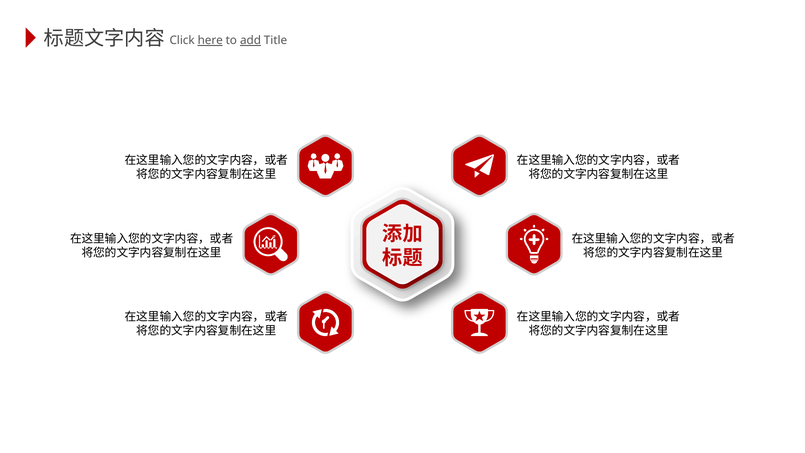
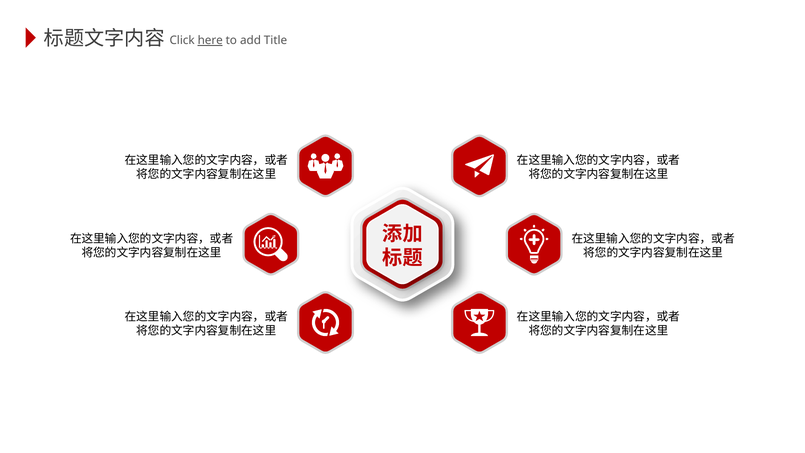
add underline: present -> none
